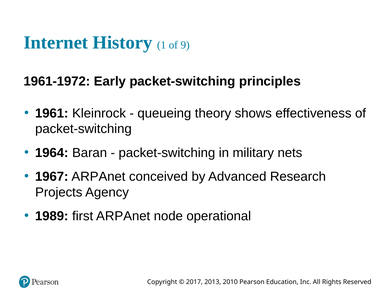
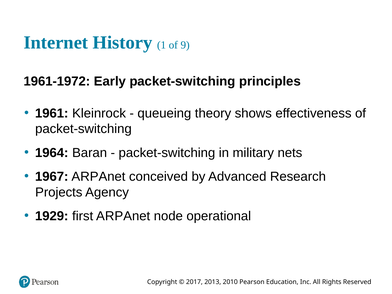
1989: 1989 -> 1929
